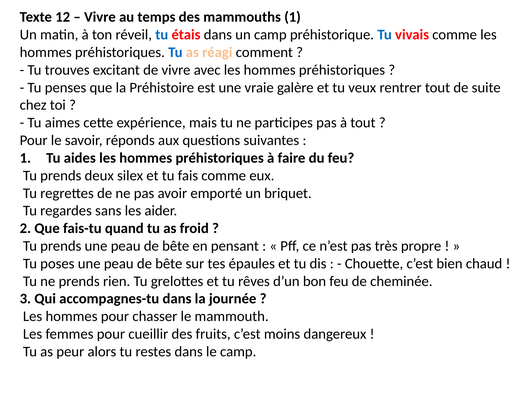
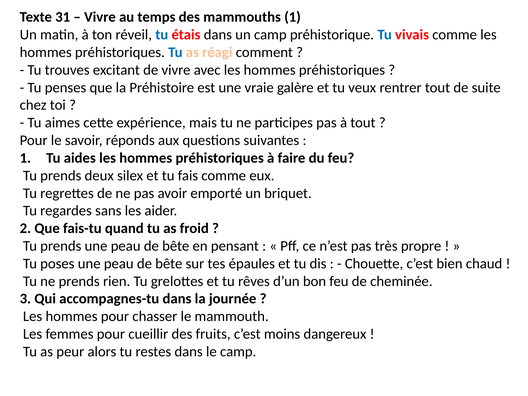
12: 12 -> 31
